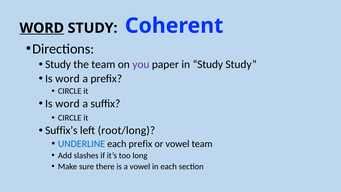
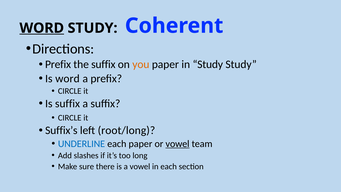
Study at (58, 64): Study -> Prefix
the team: team -> suffix
you colour: purple -> orange
word at (67, 103): word -> suffix
each prefix: prefix -> paper
vowel at (178, 144) underline: none -> present
